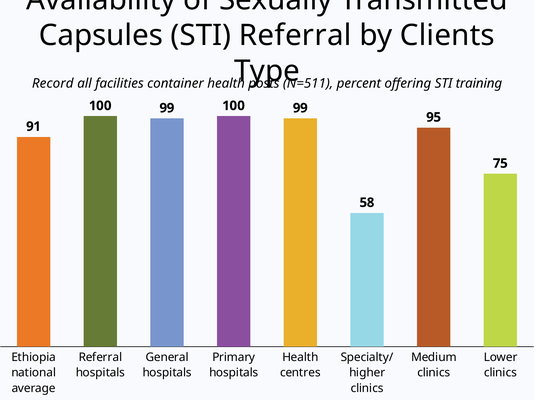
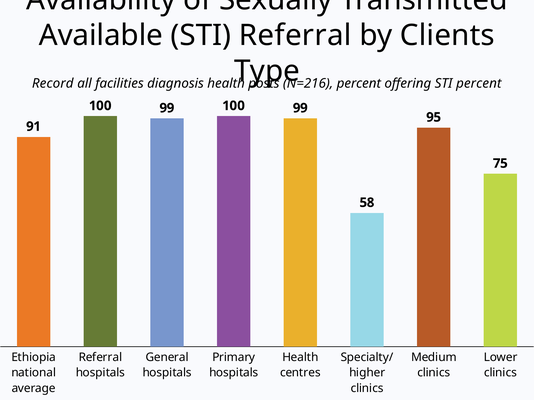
Capsules: Capsules -> Available
container: container -> diagnosis
N=511: N=511 -> N=216
STI training: training -> percent
